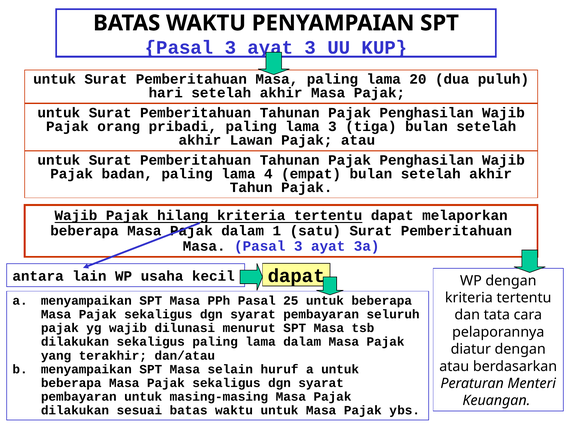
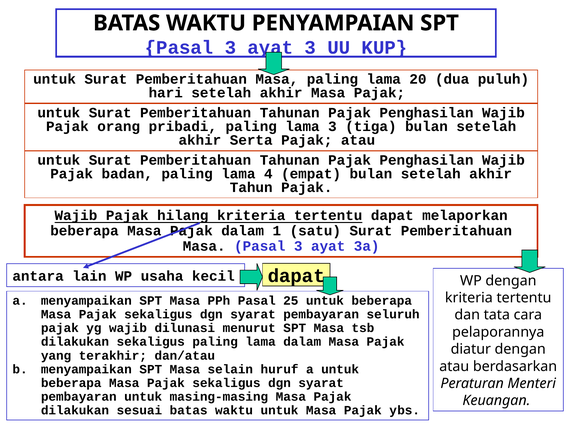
Lawan: Lawan -> Serta
